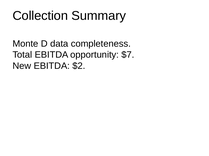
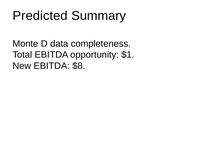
Collection: Collection -> Predicted
$7: $7 -> $1
$2: $2 -> $8
